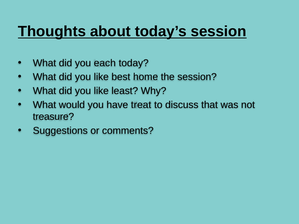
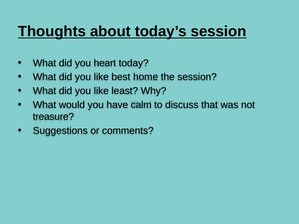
each: each -> heart
treat: treat -> calm
